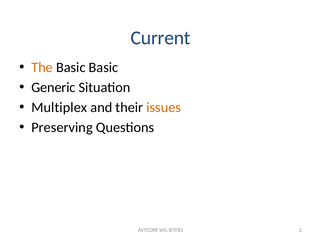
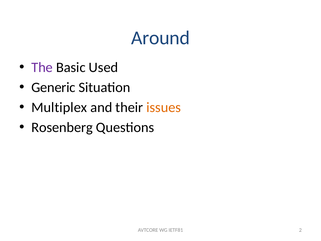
Current: Current -> Around
The colour: orange -> purple
Basic Basic: Basic -> Used
Preserving: Preserving -> Rosenberg
